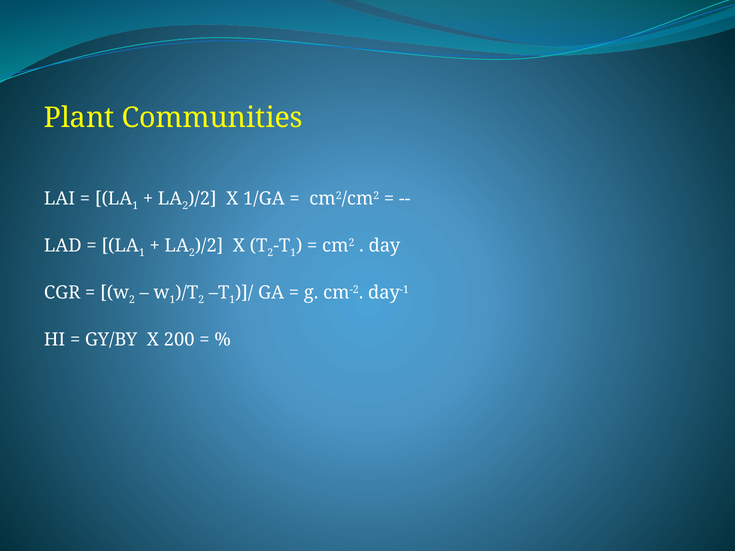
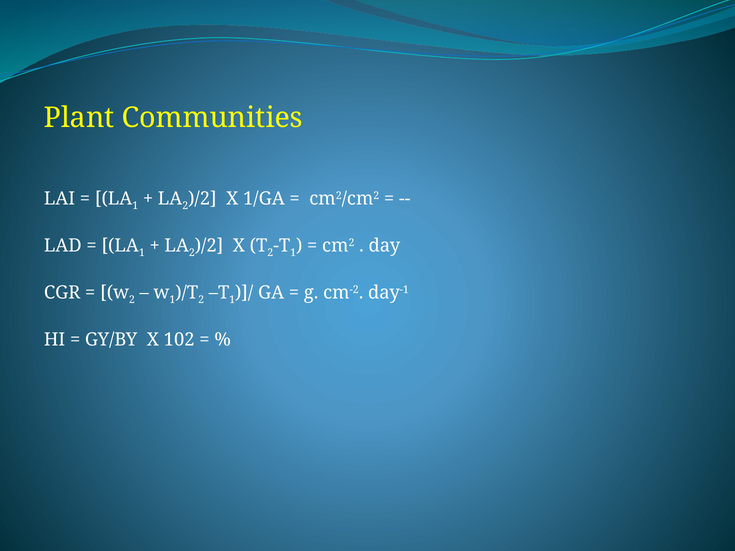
200: 200 -> 102
